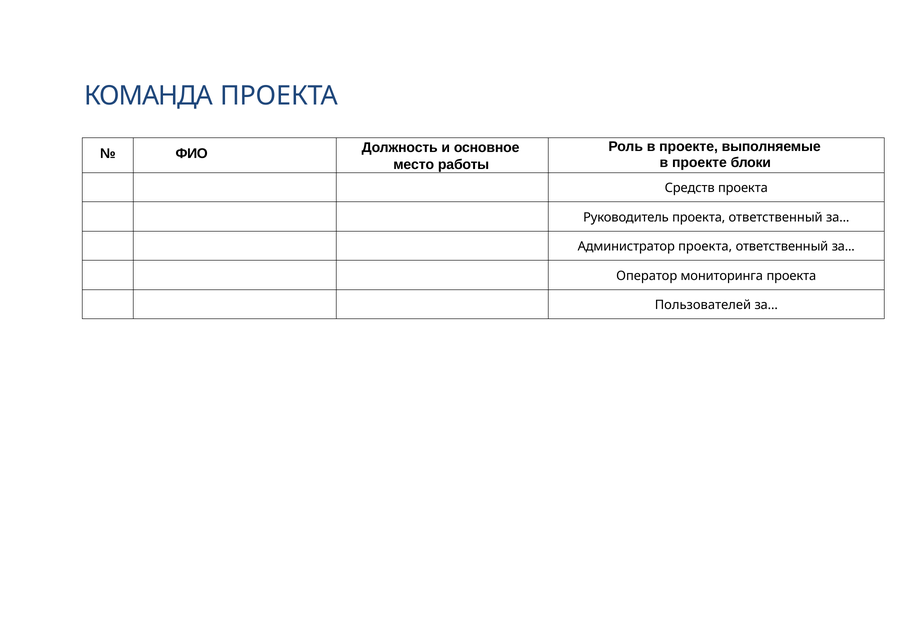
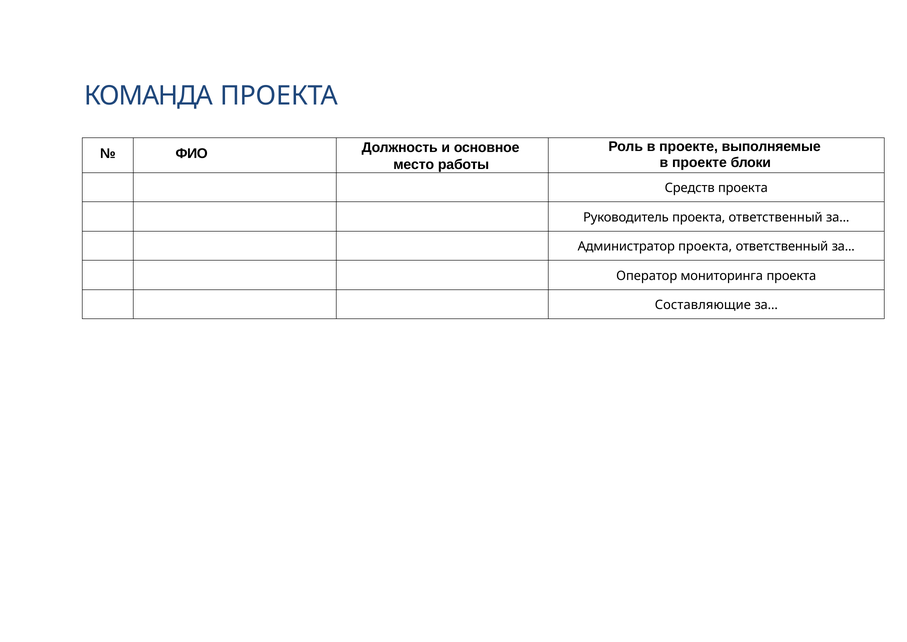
Пользователей: Пользователей -> Составляющие
